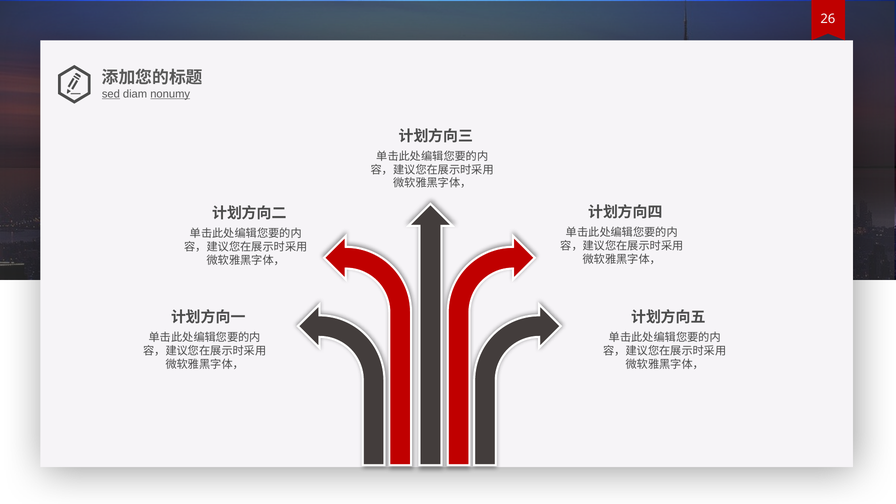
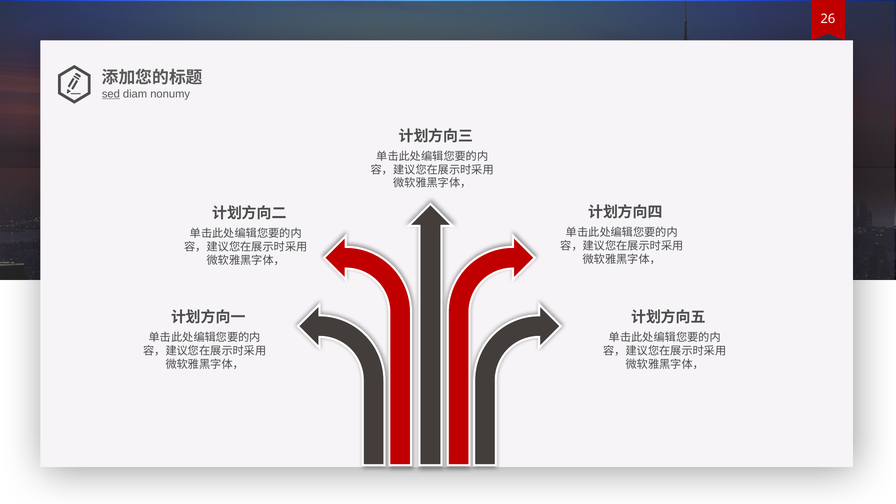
nonumy underline: present -> none
